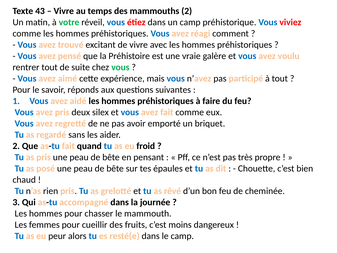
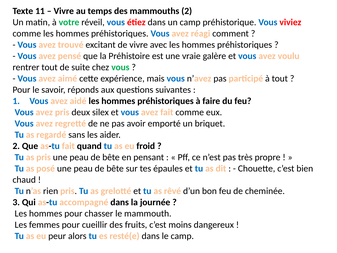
43: 43 -> 11
